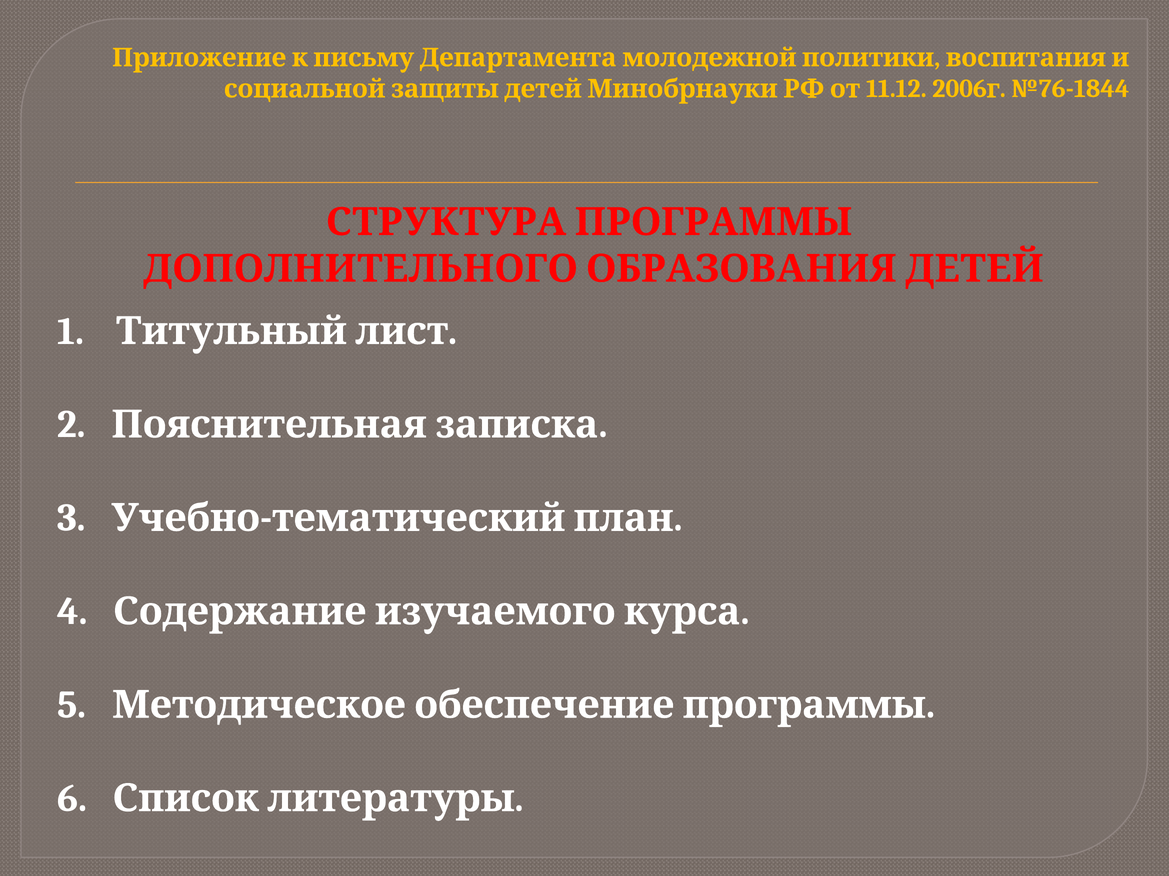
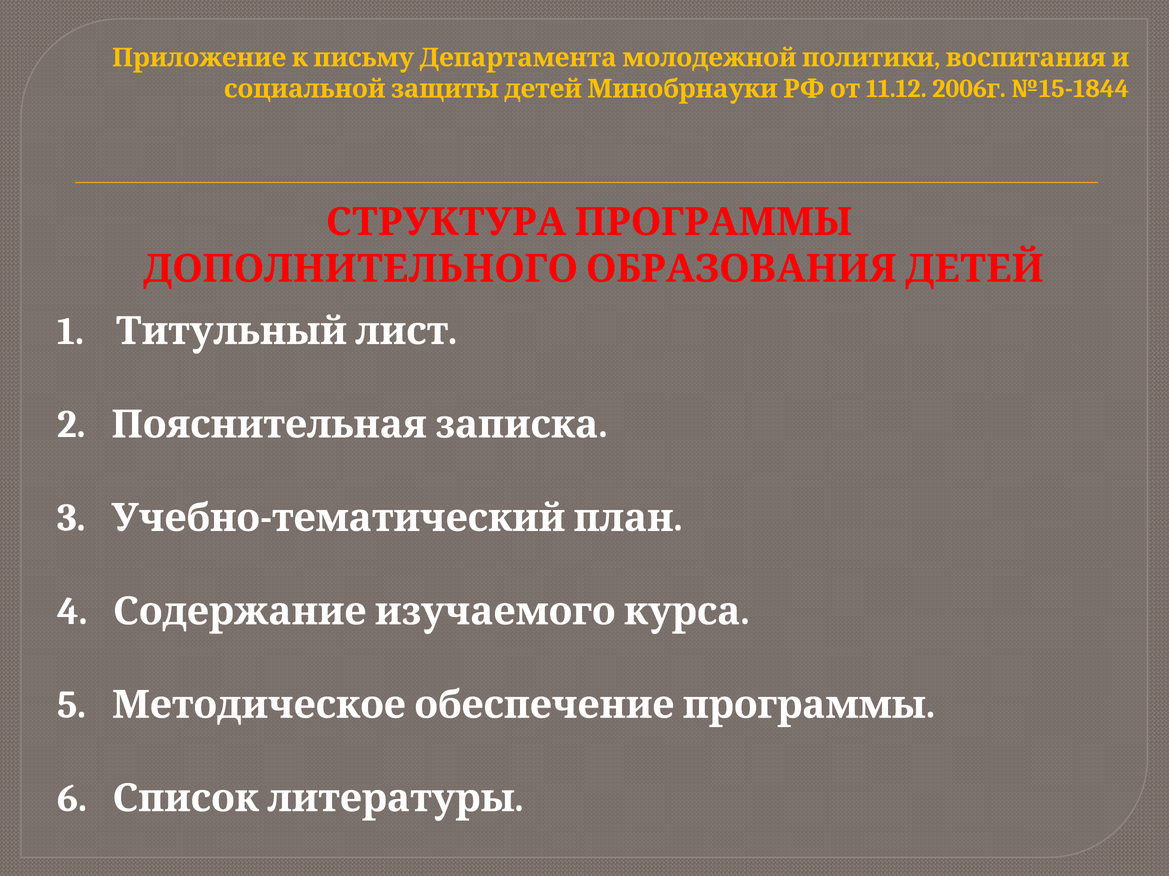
№76-1844: №76-1844 -> №15-1844
